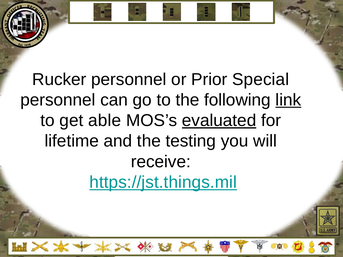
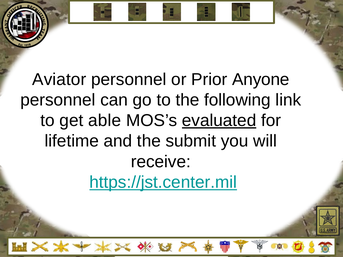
Rucker: Rucker -> Aviator
Special: Special -> Anyone
link underline: present -> none
testing: testing -> submit
https://jst.things.mil: https://jst.things.mil -> https://jst.center.mil
